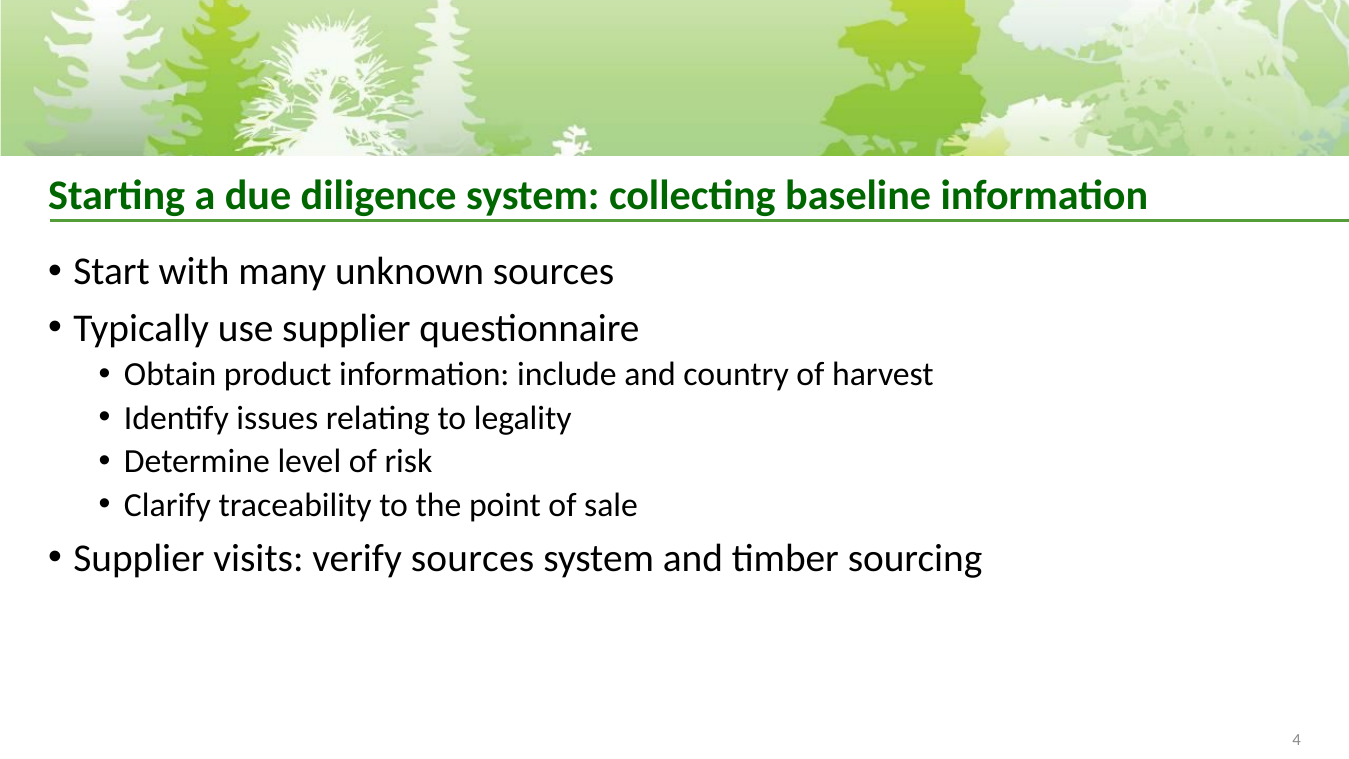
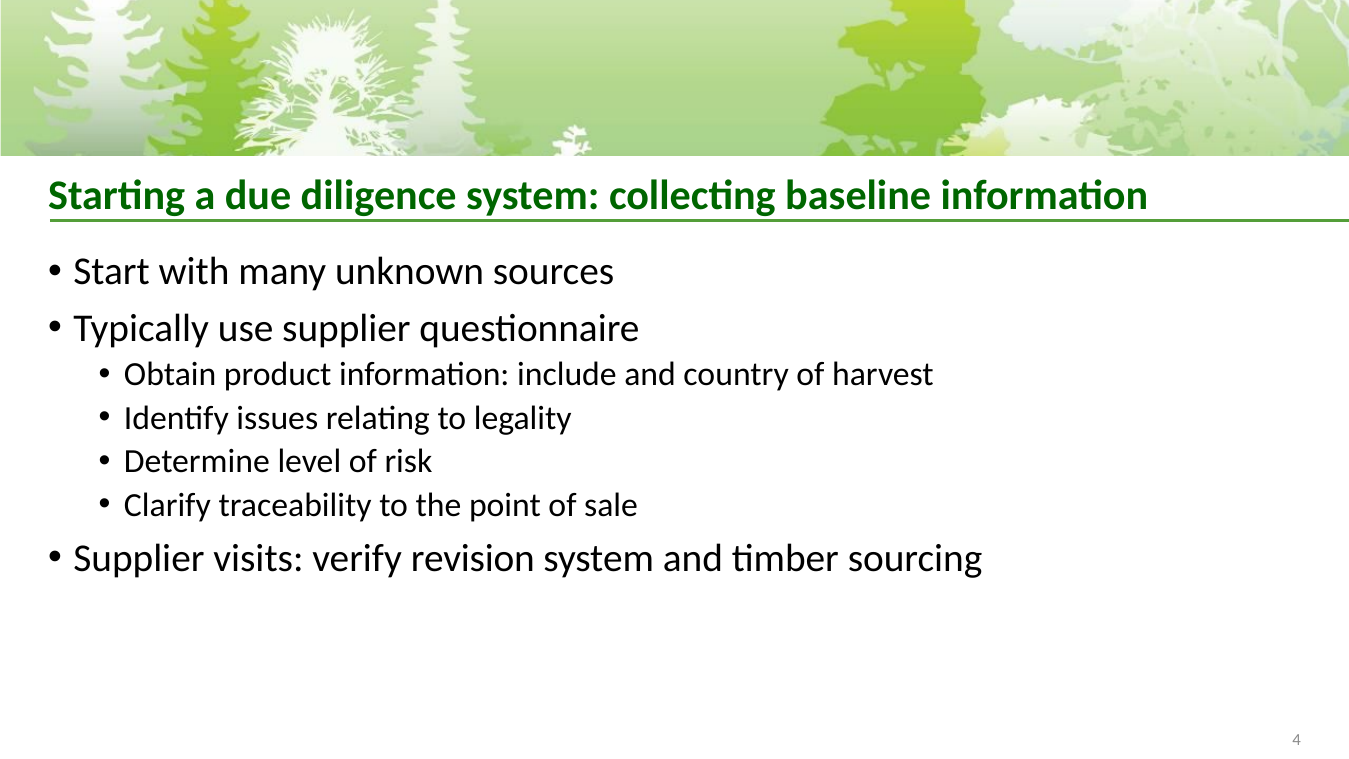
verify sources: sources -> revision
